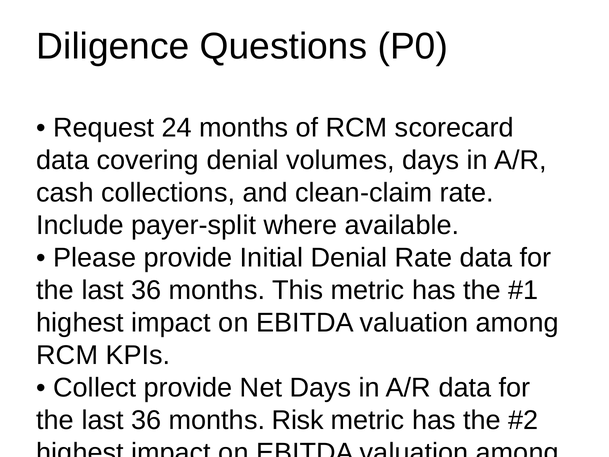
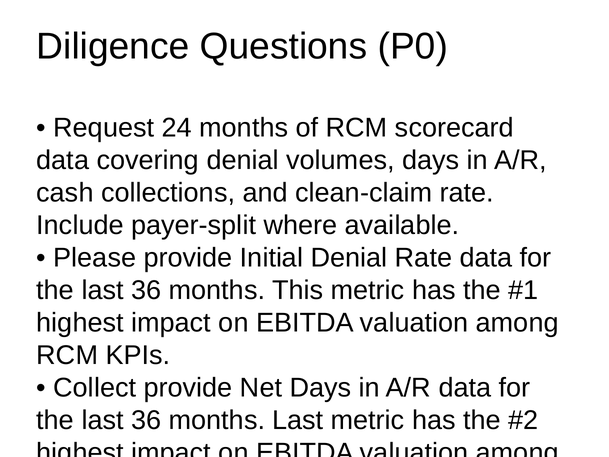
months Risk: Risk -> Last
